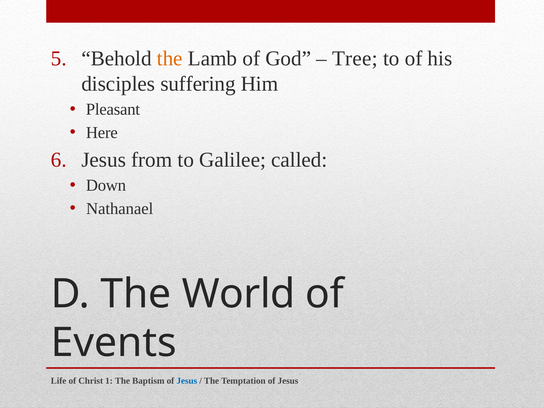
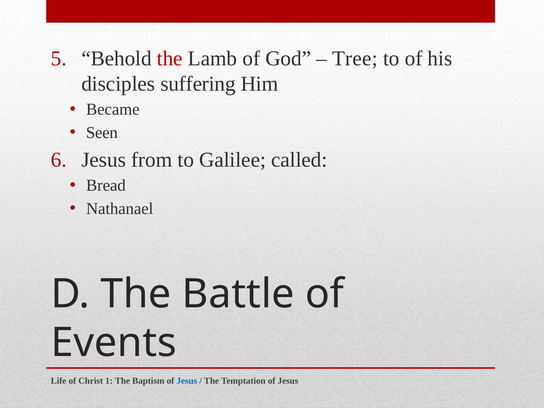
the at (170, 58) colour: orange -> red
Pleasant: Pleasant -> Became
Here: Here -> Seen
Down: Down -> Bread
World: World -> Battle
